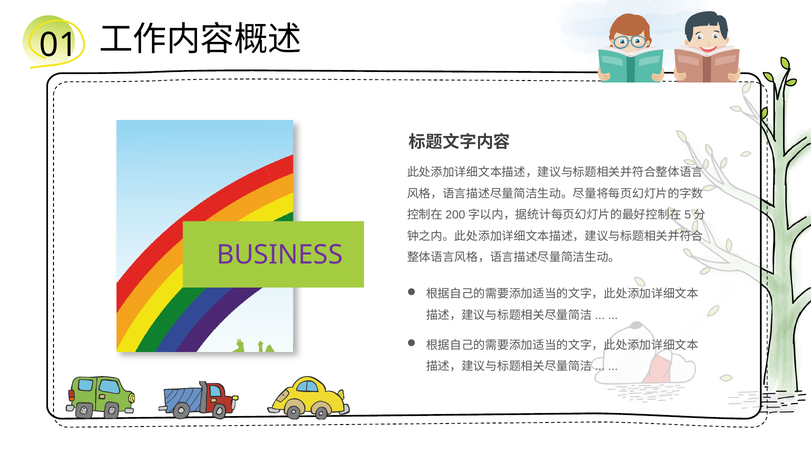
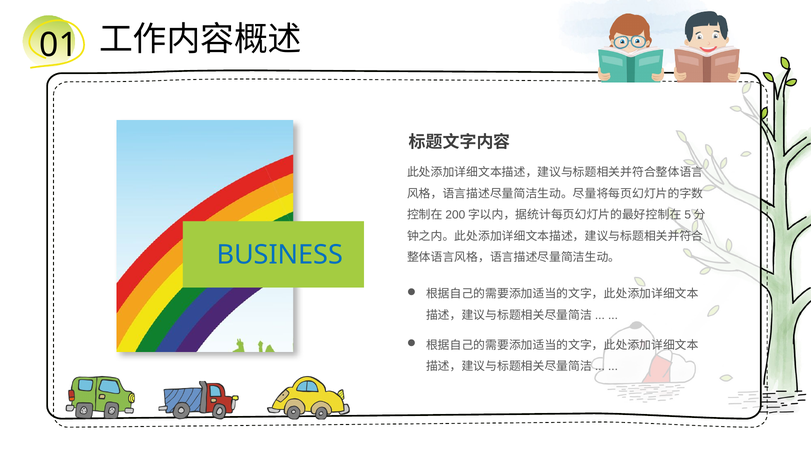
BUSINESS colour: purple -> blue
